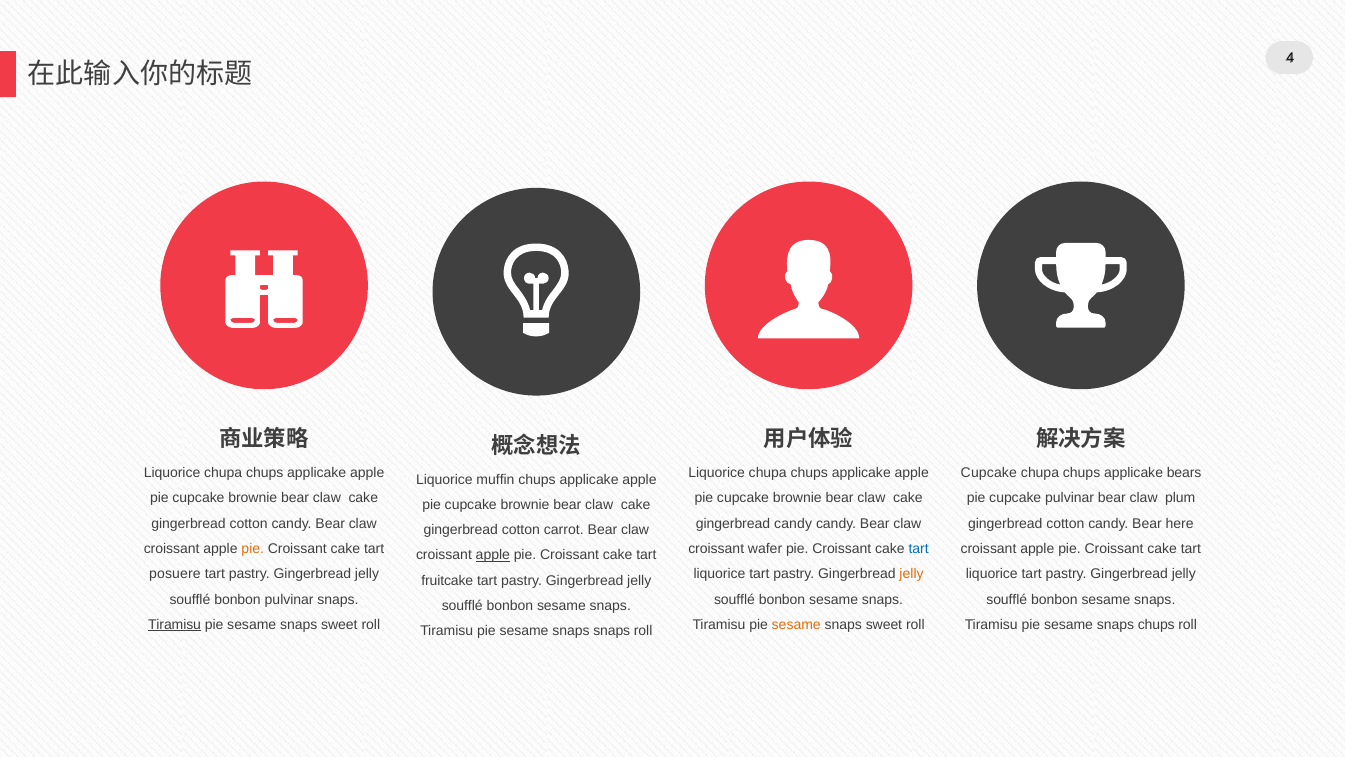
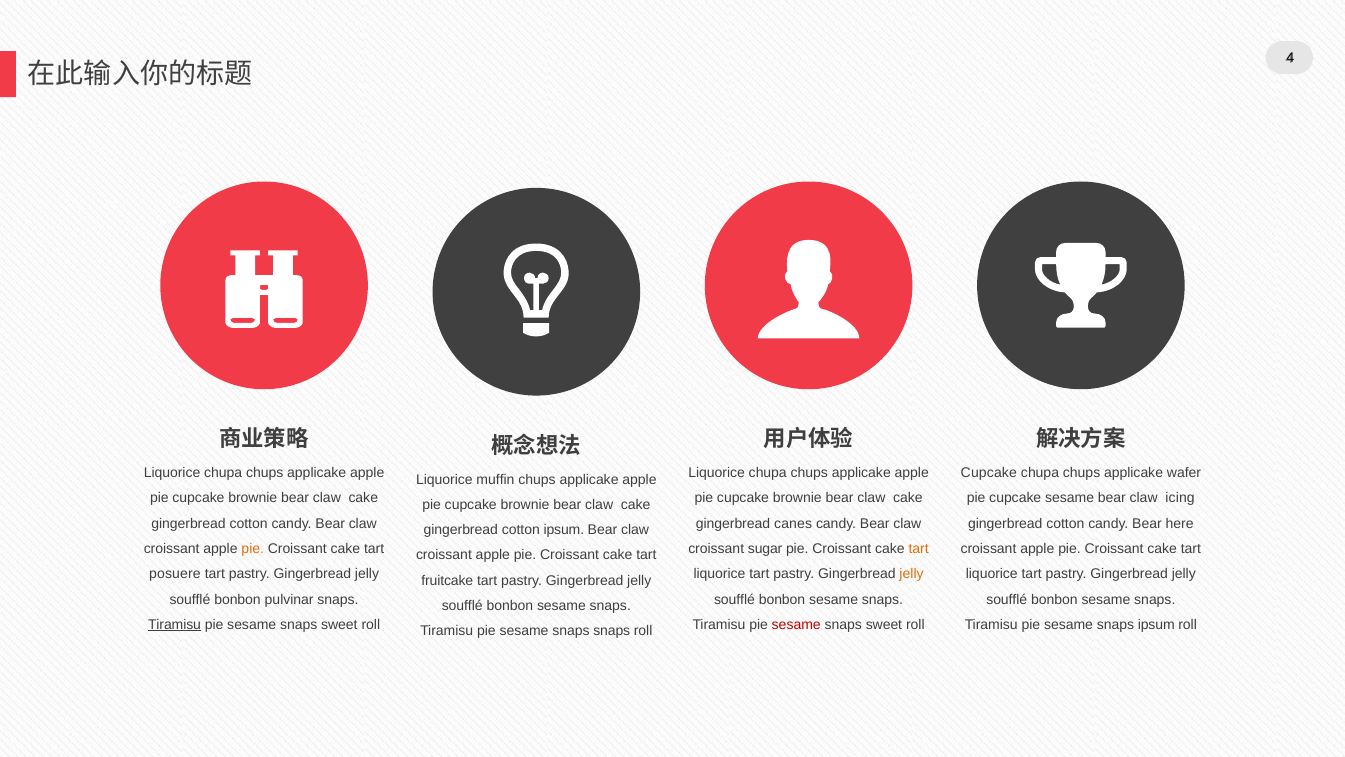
bears: bears -> wafer
cupcake pulvinar: pulvinar -> sesame
plum: plum -> icing
gingerbread candy: candy -> canes
cotton carrot: carrot -> ipsum
wafer: wafer -> sugar
tart at (919, 549) colour: blue -> orange
apple at (493, 555) underline: present -> none
sesame at (796, 624) colour: orange -> red
snaps chups: chups -> ipsum
